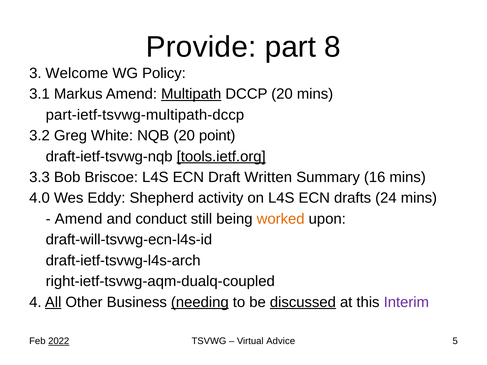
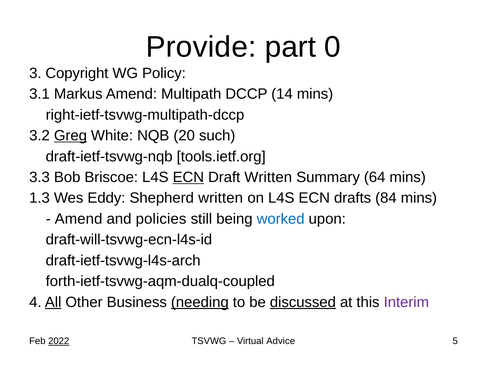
8: 8 -> 0
Welcome: Welcome -> Copyright
Multipath underline: present -> none
DCCP 20: 20 -> 14
part-ietf-tsvwg-multipath-dccp: part-ietf-tsvwg-multipath-dccp -> right-ietf-tsvwg-multipath-dccp
Greg underline: none -> present
point: point -> such
tools.ietf.org underline: present -> none
ECN at (188, 177) underline: none -> present
16: 16 -> 64
4.0: 4.0 -> 1.3
Shepherd activity: activity -> written
24: 24 -> 84
conduct: conduct -> policies
worked colour: orange -> blue
right-ietf-tsvwg-aqm-dualq-coupled: right-ietf-tsvwg-aqm-dualq-coupled -> forth-ietf-tsvwg-aqm-dualq-coupled
